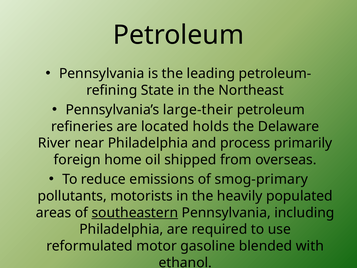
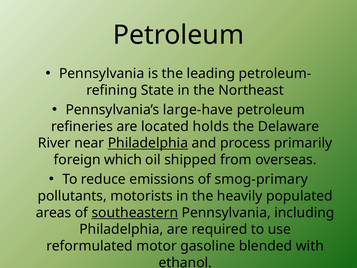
large-their: large-their -> large-have
Philadelphia at (148, 143) underline: none -> present
home: home -> which
